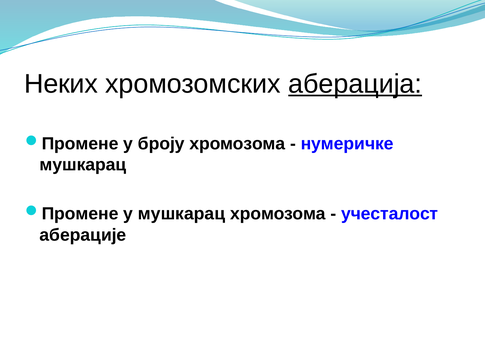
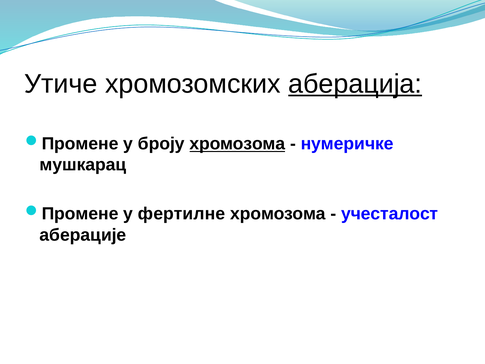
Неких: Неких -> Утиче
хромозома at (237, 144) underline: none -> present
у мушкарац: мушкарац -> фертилне
